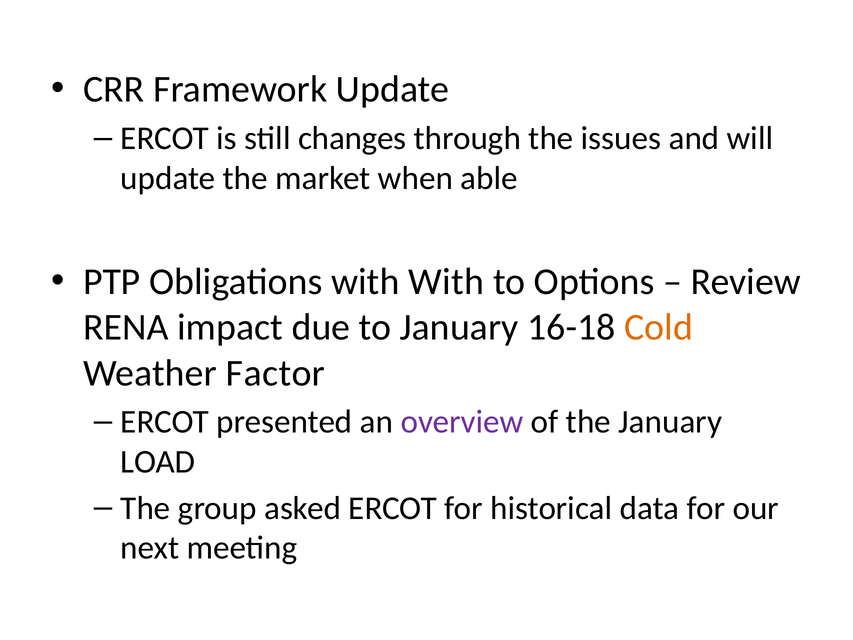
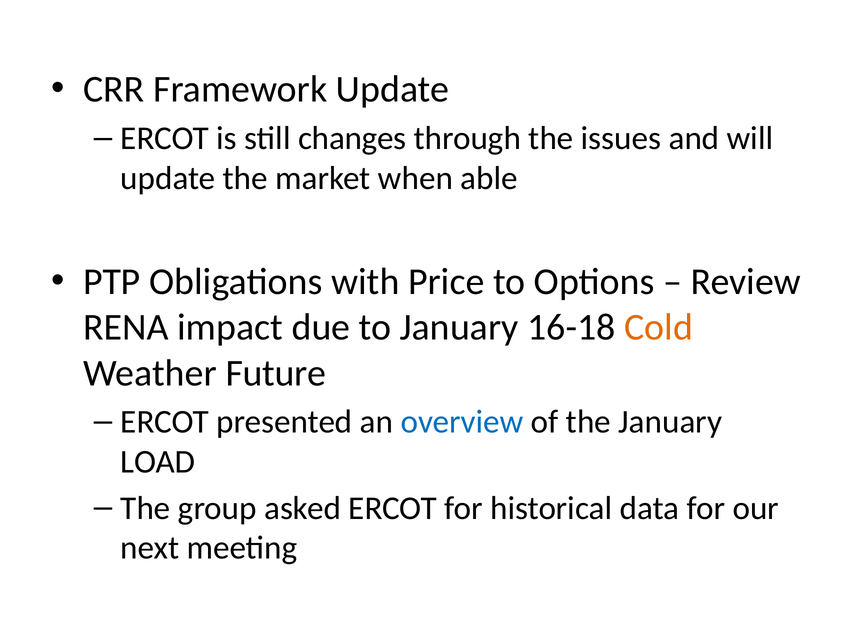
with With: With -> Price
Factor: Factor -> Future
overview colour: purple -> blue
